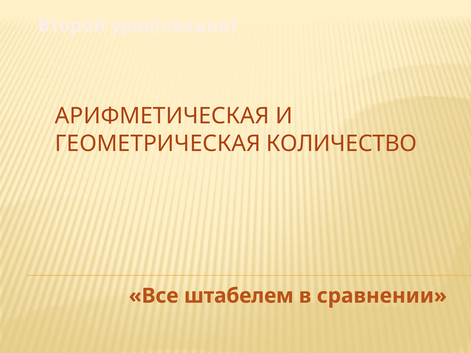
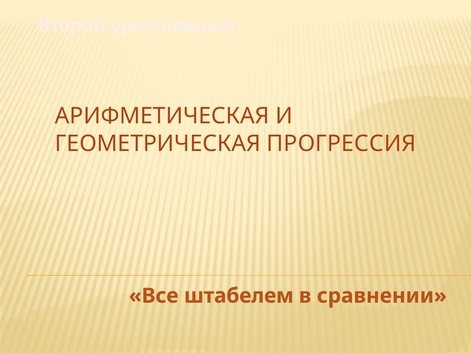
КОЛИЧЕСТВО: КОЛИЧЕСТВО -> ПРОГРЕССИЯ
